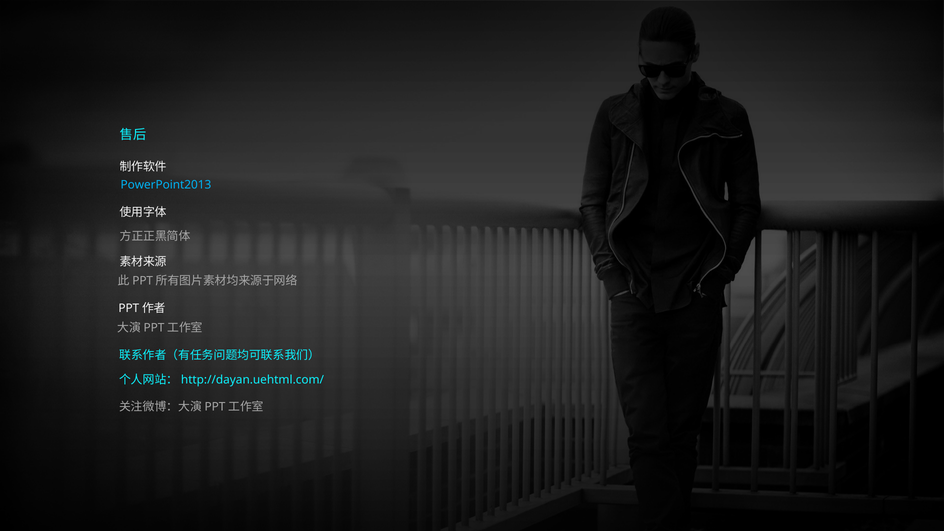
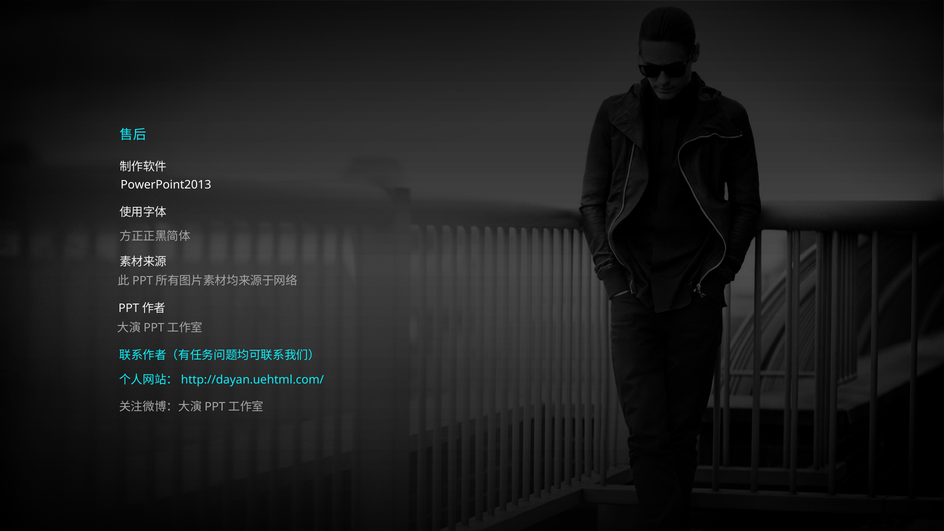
PowerPoint2013 colour: light blue -> white
